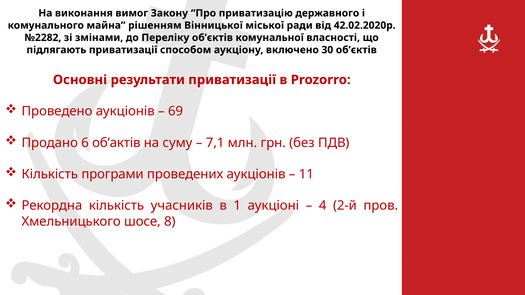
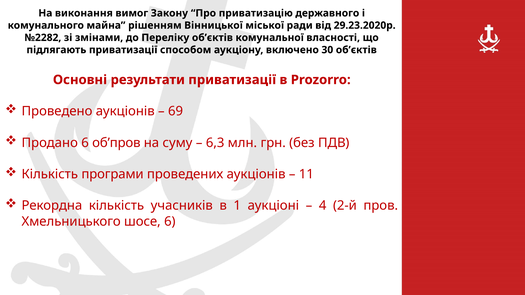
42.02.2020р: 42.02.2020р -> 29.23.2020р
об’актів: об’актів -> об’пров
7,1: 7,1 -> 6,3
шосе 8: 8 -> 6
